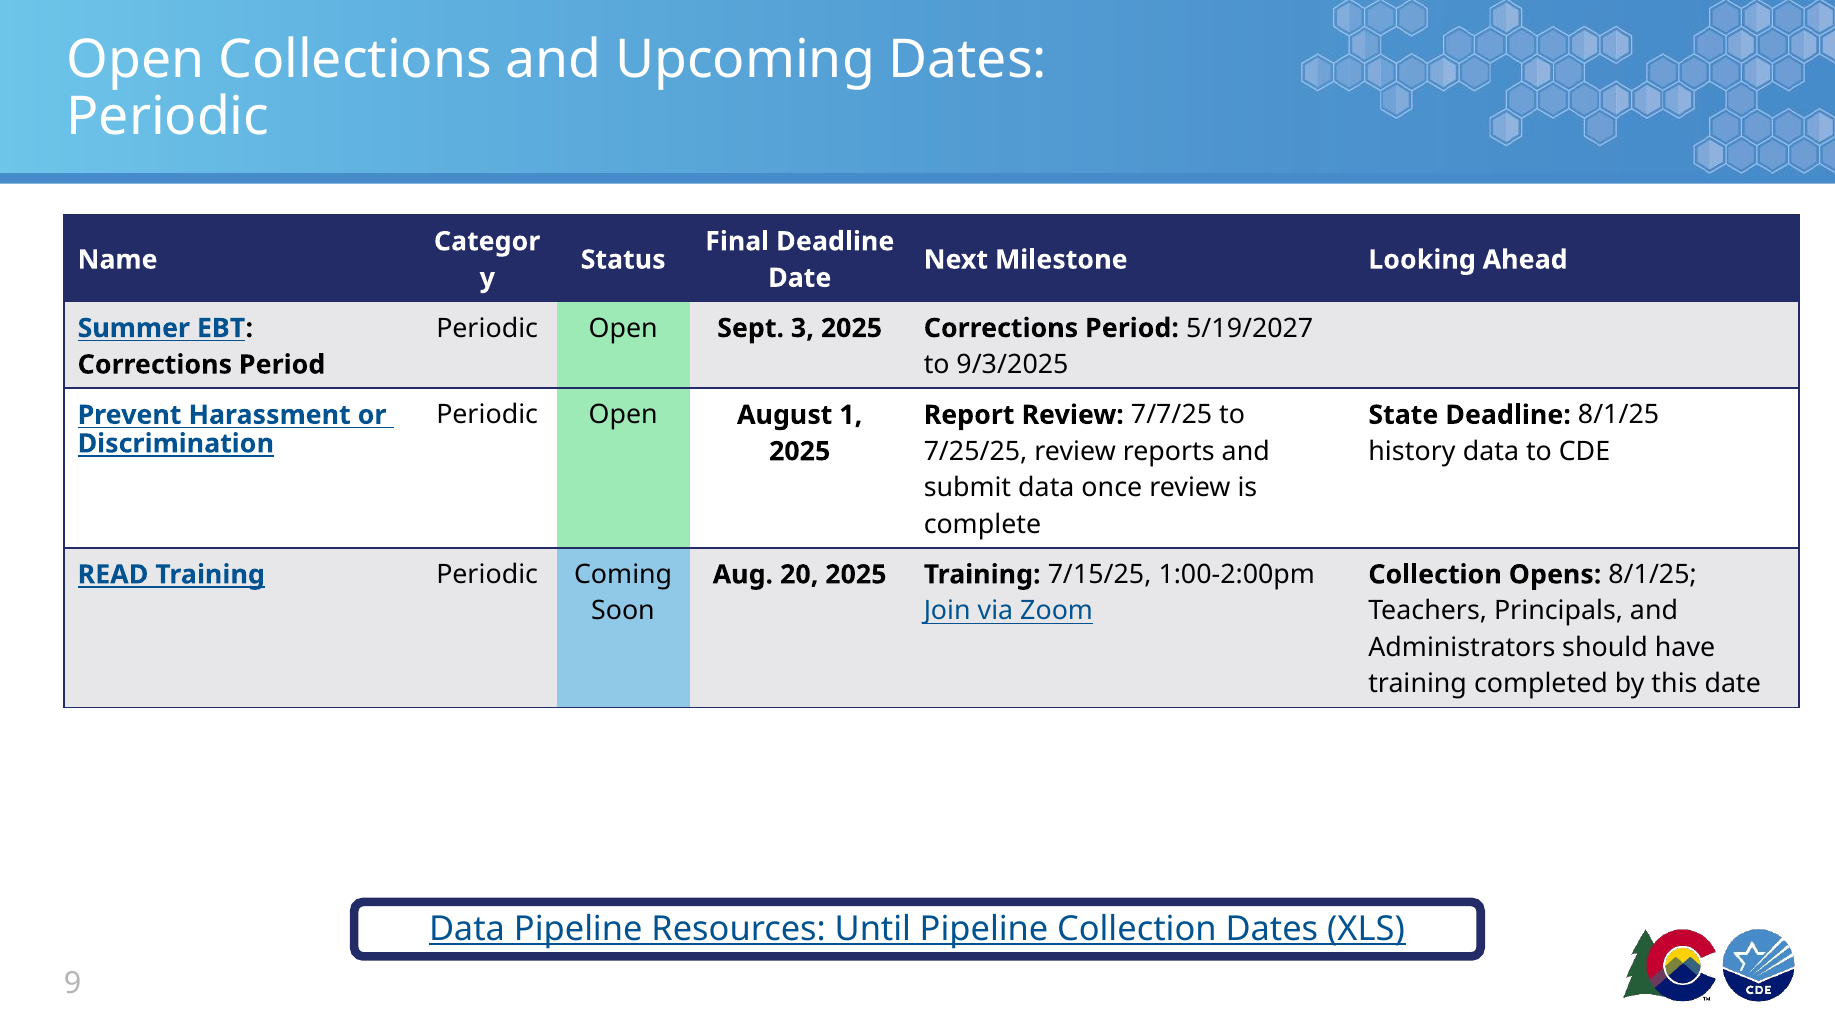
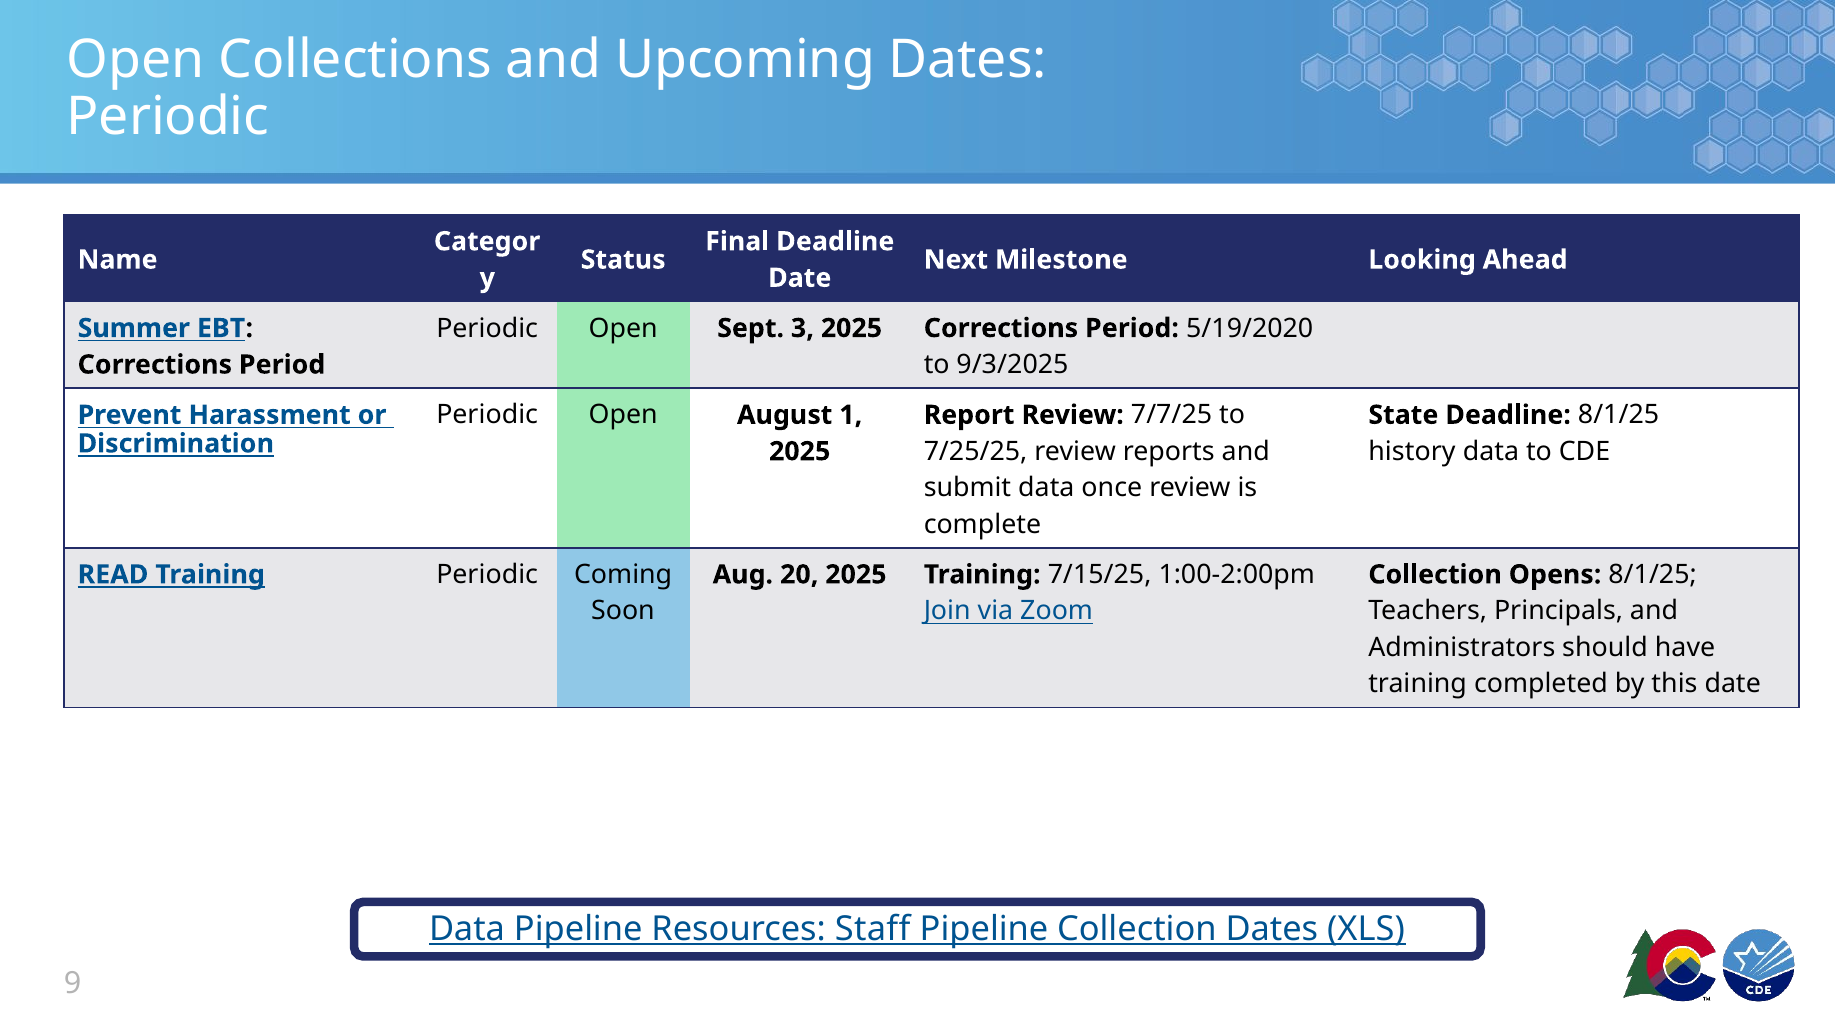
5/19/2027: 5/19/2027 -> 5/19/2020
Until: Until -> Staff
